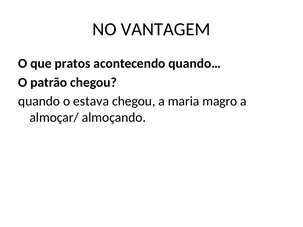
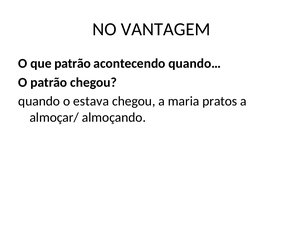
que pratos: pratos -> patrão
magro: magro -> pratos
